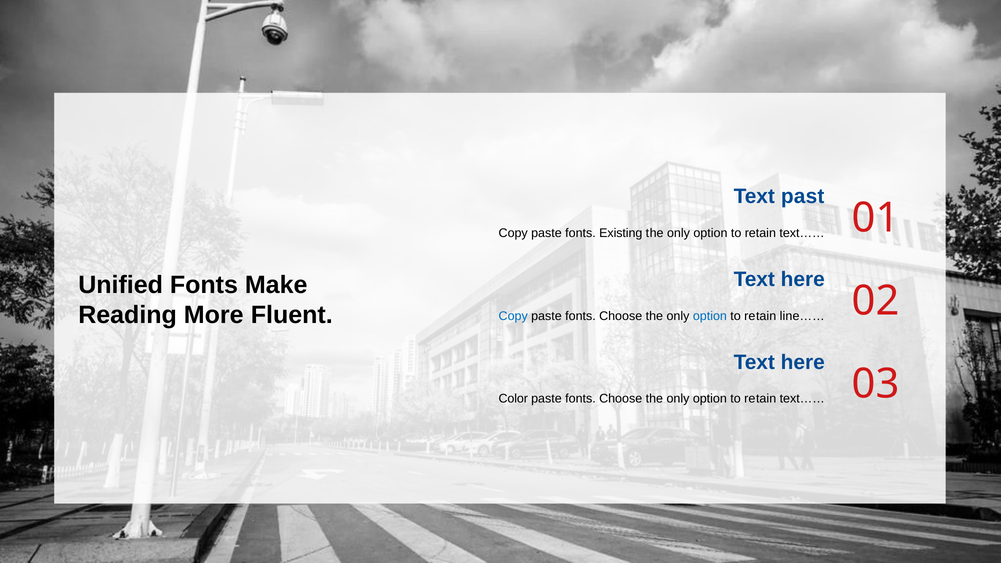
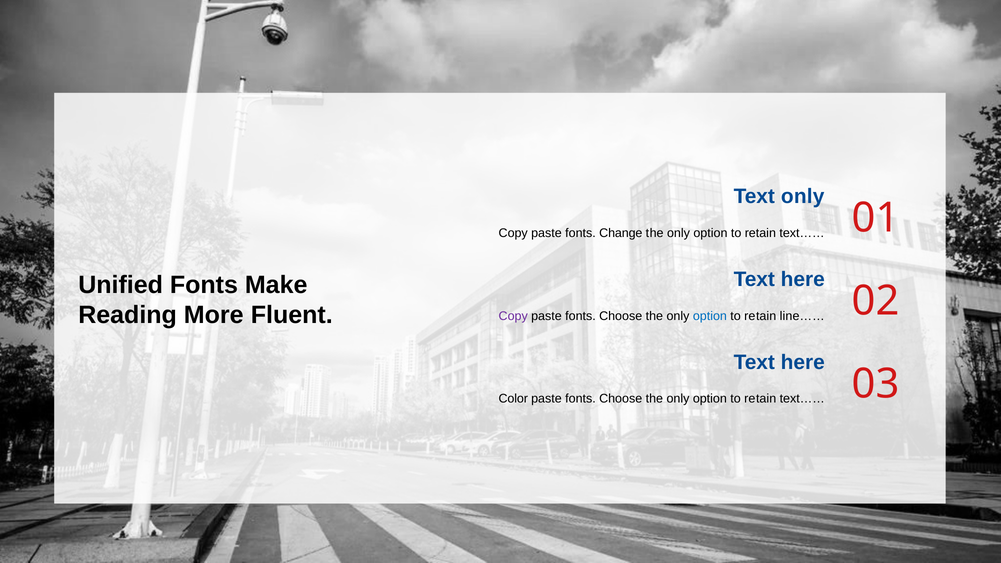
Text past: past -> only
Existing: Existing -> Change
Copy at (513, 316) colour: blue -> purple
